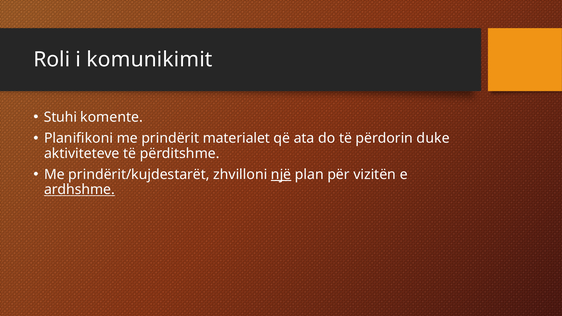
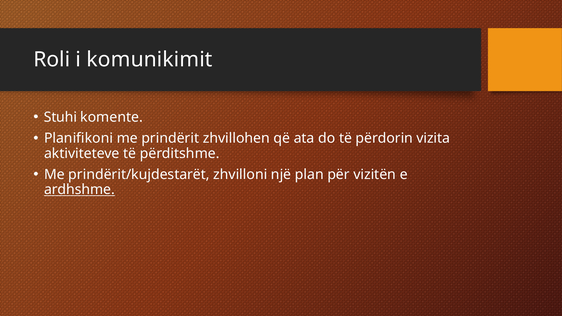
materialet: materialet -> zhvillohen
duke: duke -> vizita
një underline: present -> none
